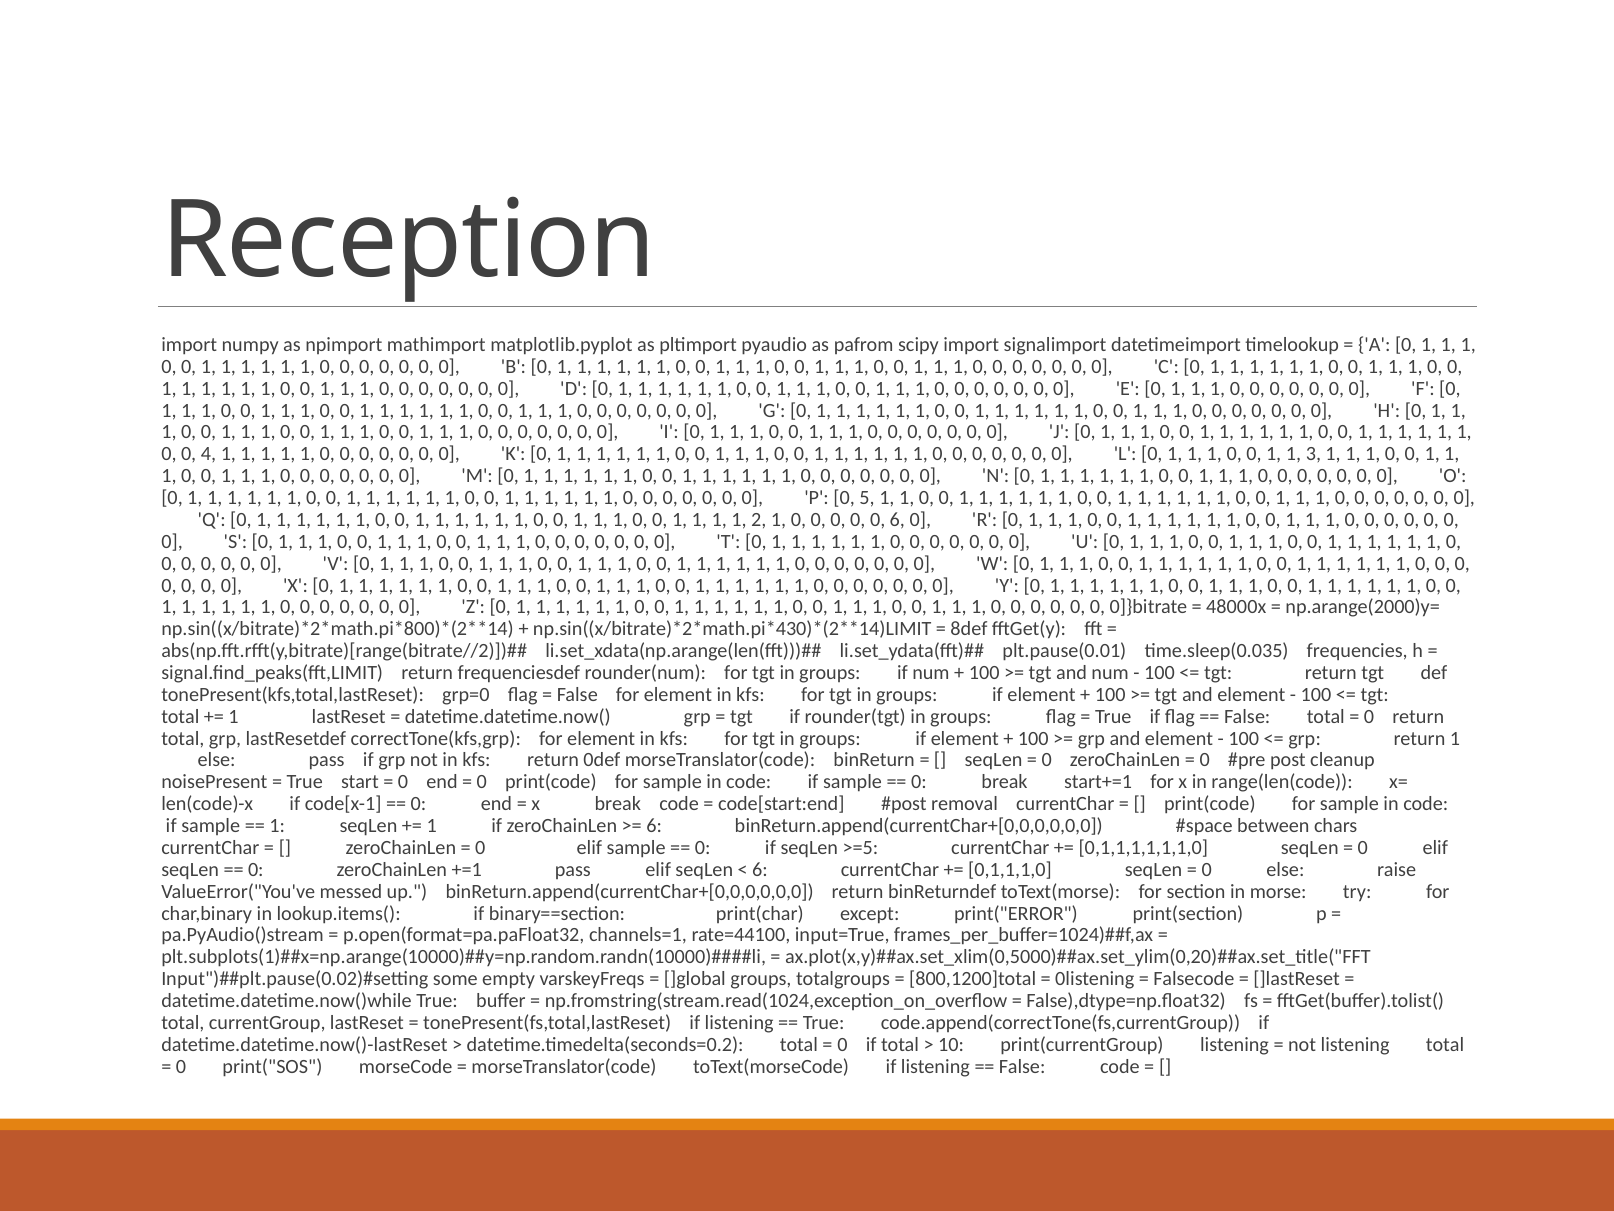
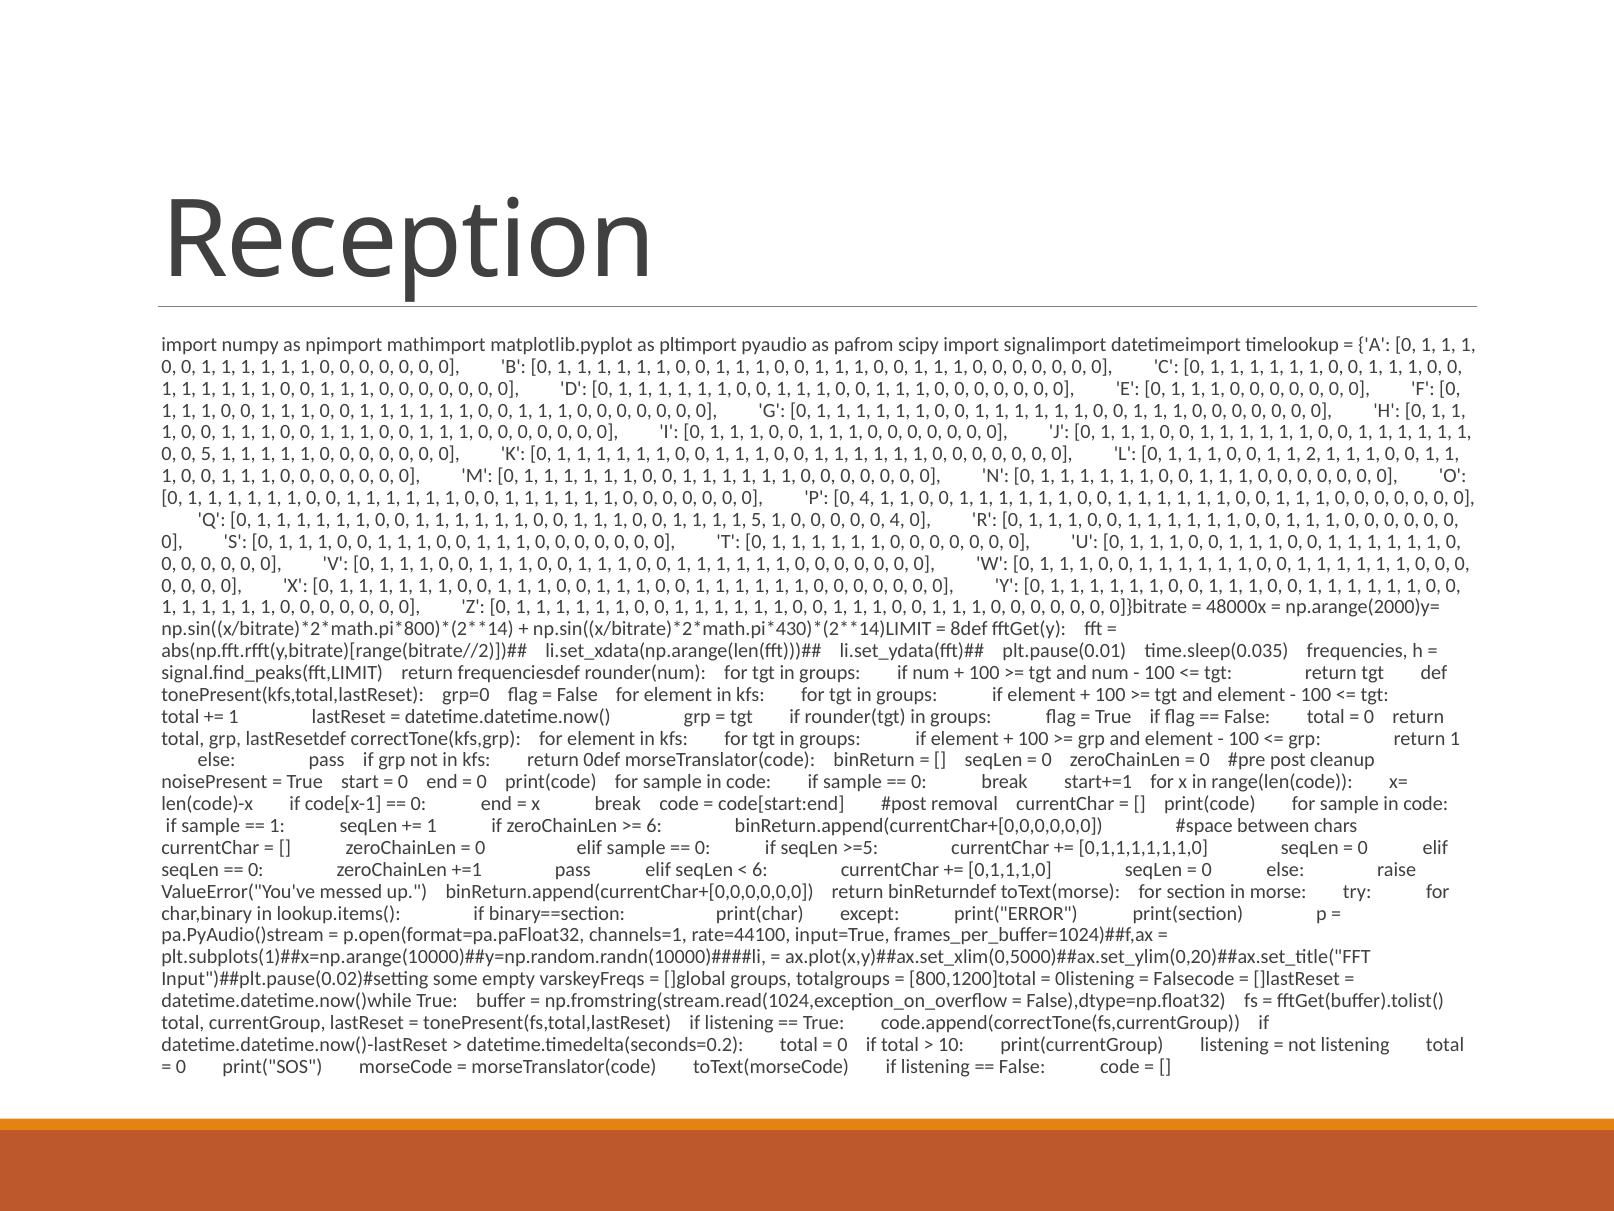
0 4: 4 -> 5
3: 3 -> 2
P 0 5: 5 -> 4
1 2: 2 -> 5
0 0 6: 6 -> 4
